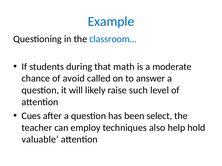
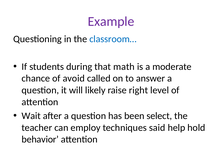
Example colour: blue -> purple
such: such -> right
Cues: Cues -> Wait
also: also -> said
valuable: valuable -> behavior
